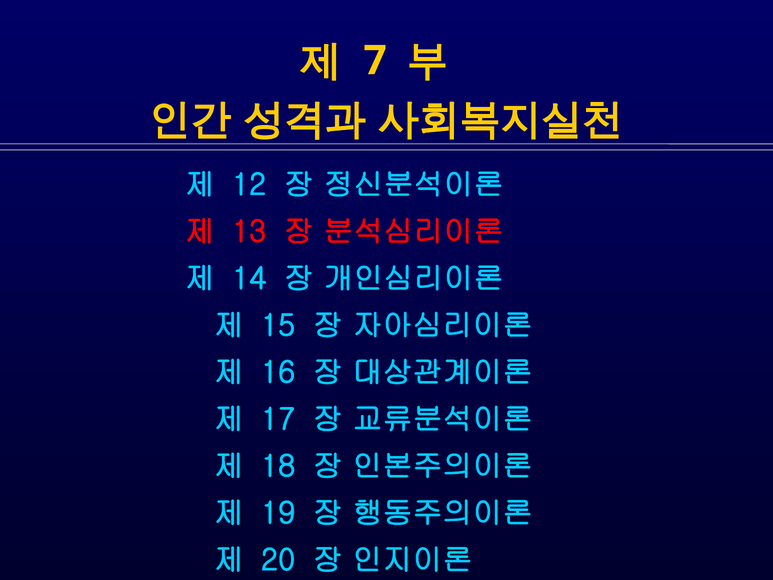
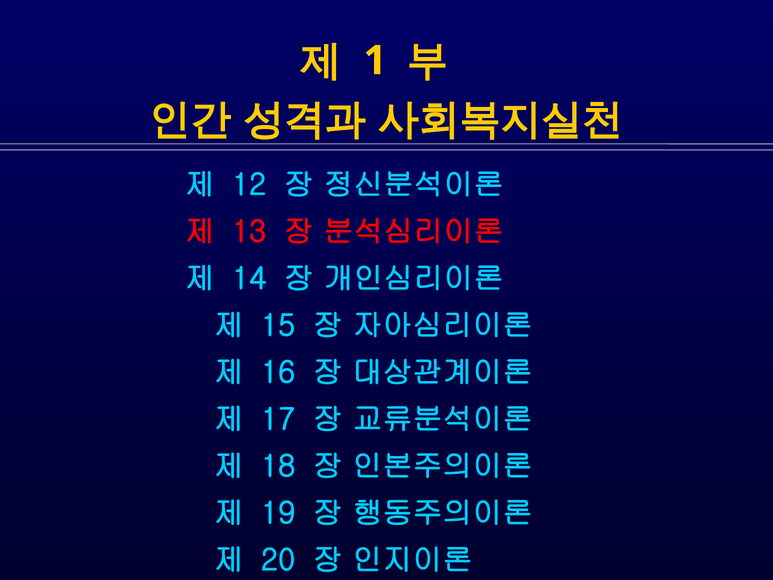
7: 7 -> 1
